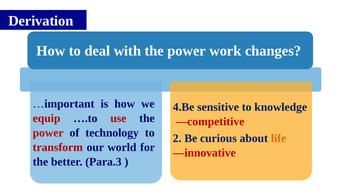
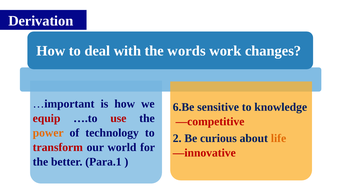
with the power: power -> words
4.Be: 4.Be -> 6.Be
power at (48, 133) colour: red -> orange
Para.3: Para.3 -> Para.1
